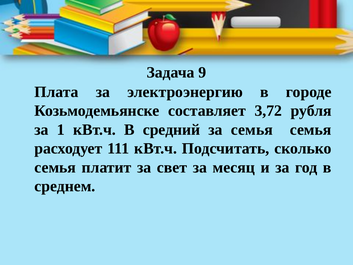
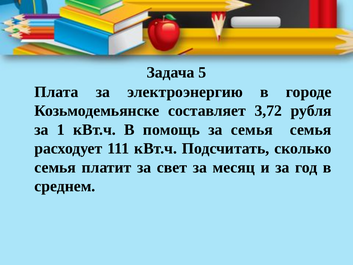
9: 9 -> 5
средний: средний -> помощь
